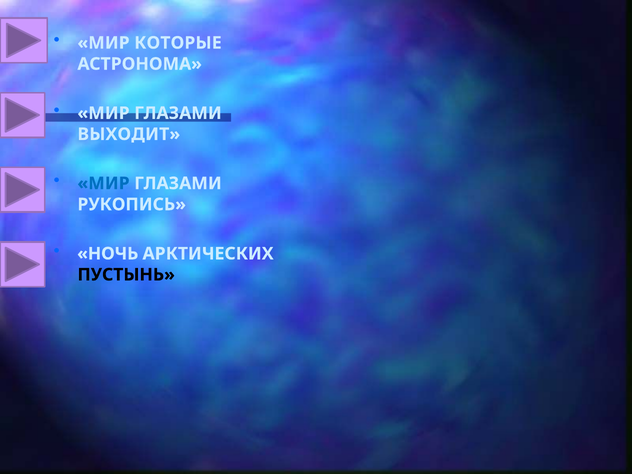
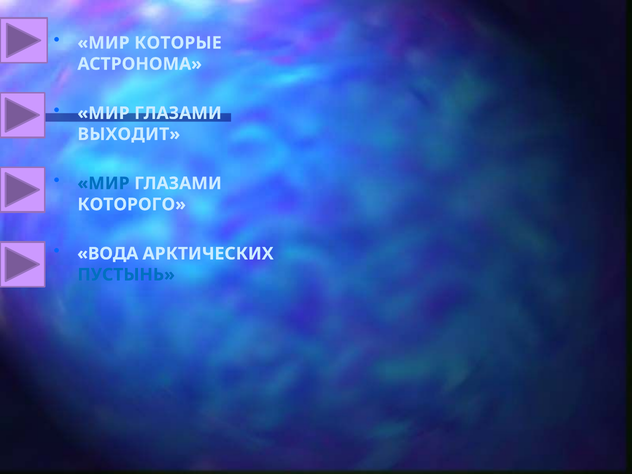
РУКОПИСЬ: РУКОПИСЬ -> КОТОРОГО
НОЧЬ: НОЧЬ -> ВОДА
ПУСТЫНЬ colour: black -> blue
